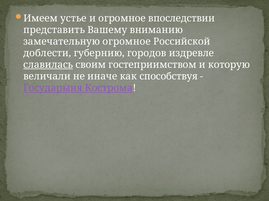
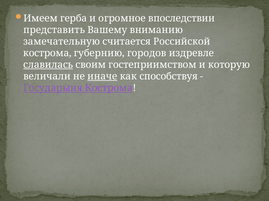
устье: устье -> герба
замечательную огромное: огромное -> считается
доблести at (47, 53): доблести -> кострома
иначе underline: none -> present
